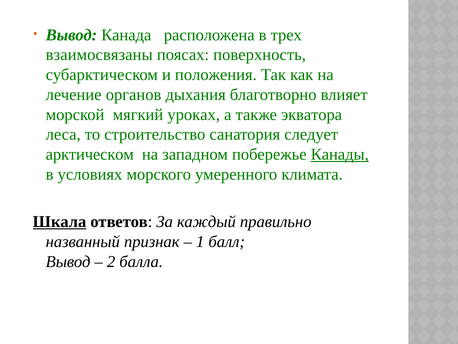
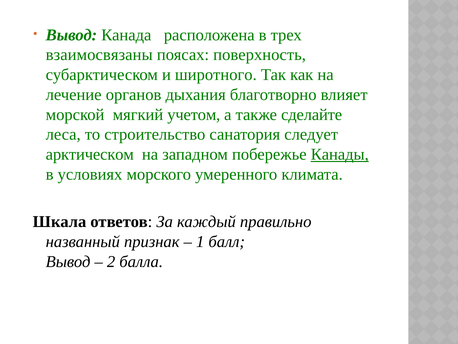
положения: положения -> широтного
уроках: уроках -> учетом
экватора: экватора -> сделайте
Шкала underline: present -> none
